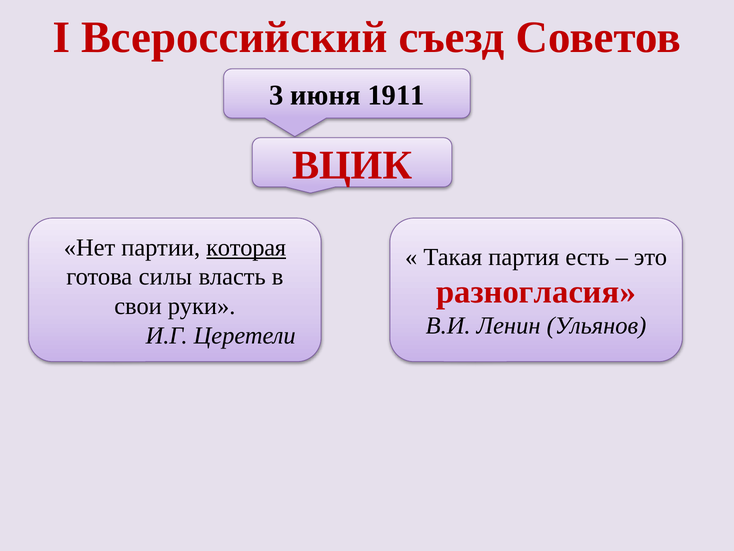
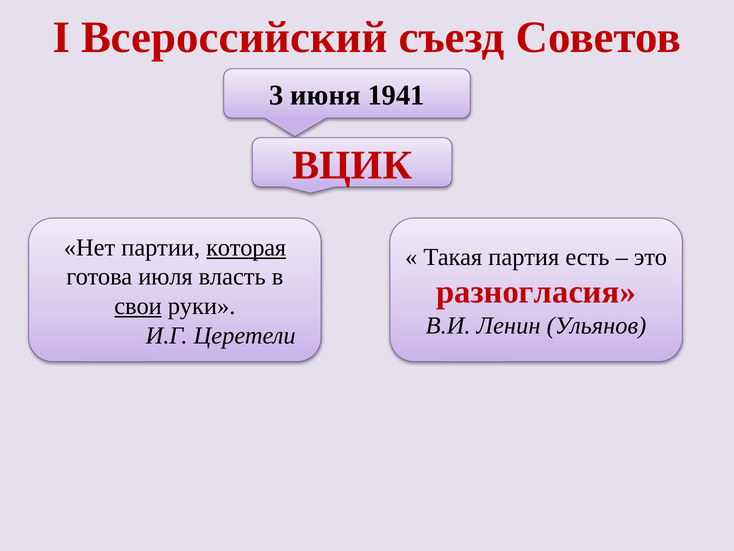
1911: 1911 -> 1941
силы: силы -> июля
свои underline: none -> present
